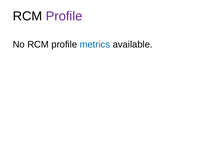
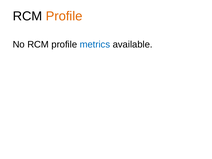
Profile at (64, 16) colour: purple -> orange
